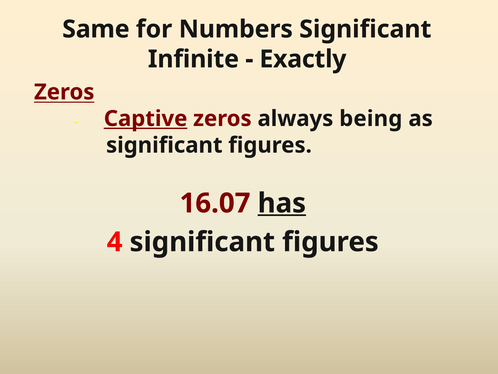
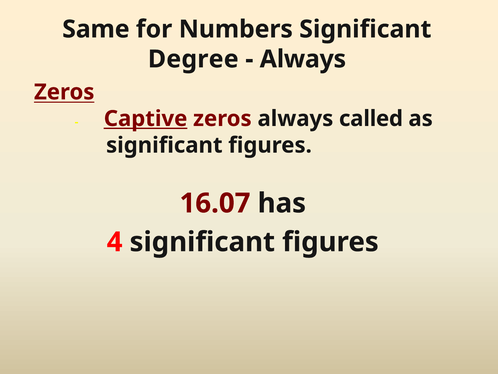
Infinite: Infinite -> Degree
Exactly at (303, 59): Exactly -> Always
being: being -> called
has underline: present -> none
